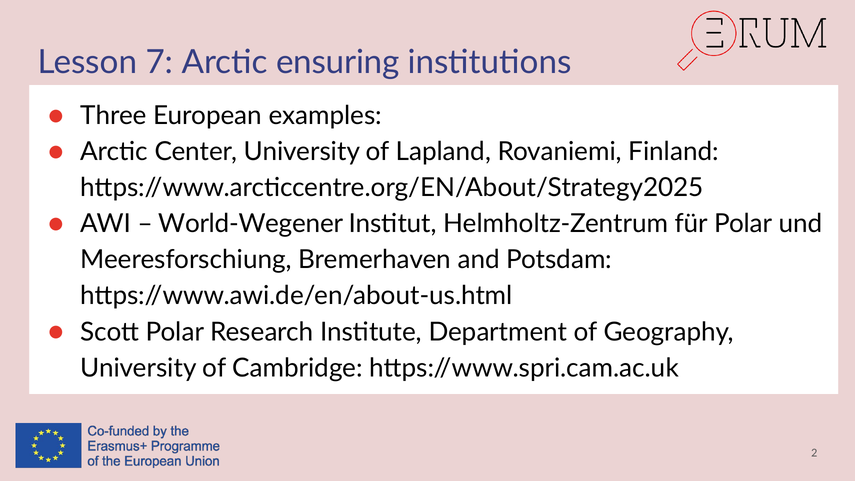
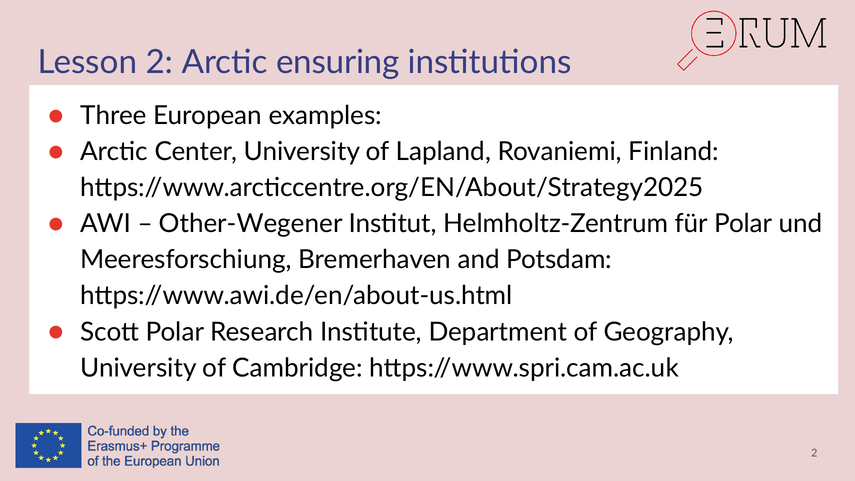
Lesson 7: 7 -> 2
World-Wegener: World-Wegener -> Other-Wegener
